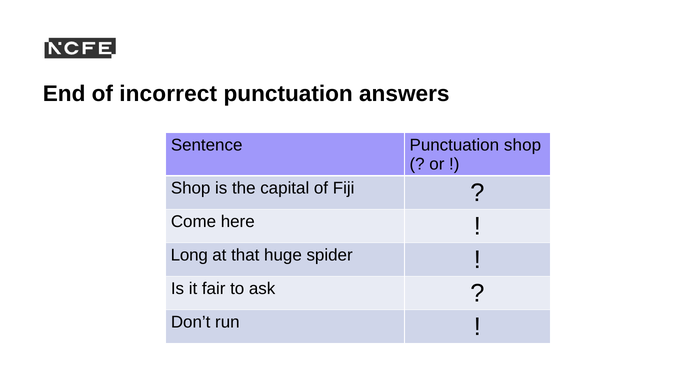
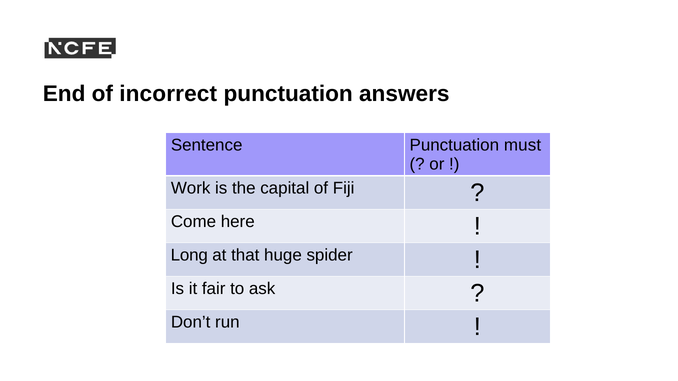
Punctuation shop: shop -> must
Shop at (191, 188): Shop -> Work
